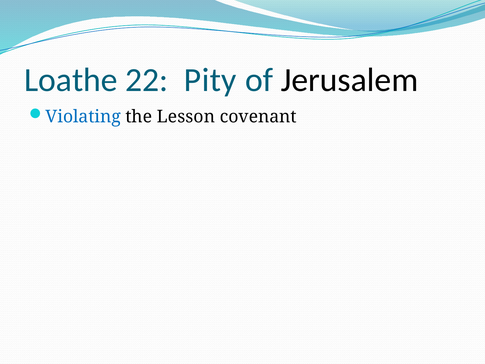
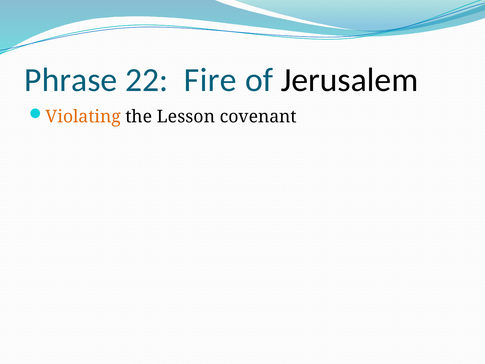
Loathe: Loathe -> Phrase
Pity: Pity -> Fire
Violating colour: blue -> orange
